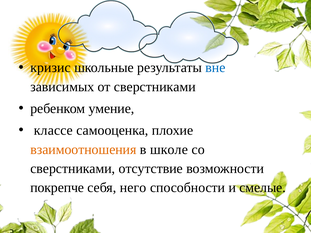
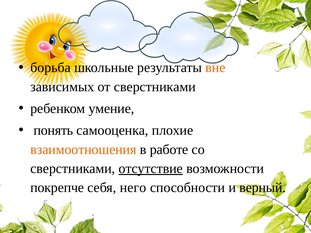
кризис: кризис -> борьба
вне colour: blue -> orange
классе: классе -> понять
школе: школе -> работе
отсутствие underline: none -> present
смелые: смелые -> верный
